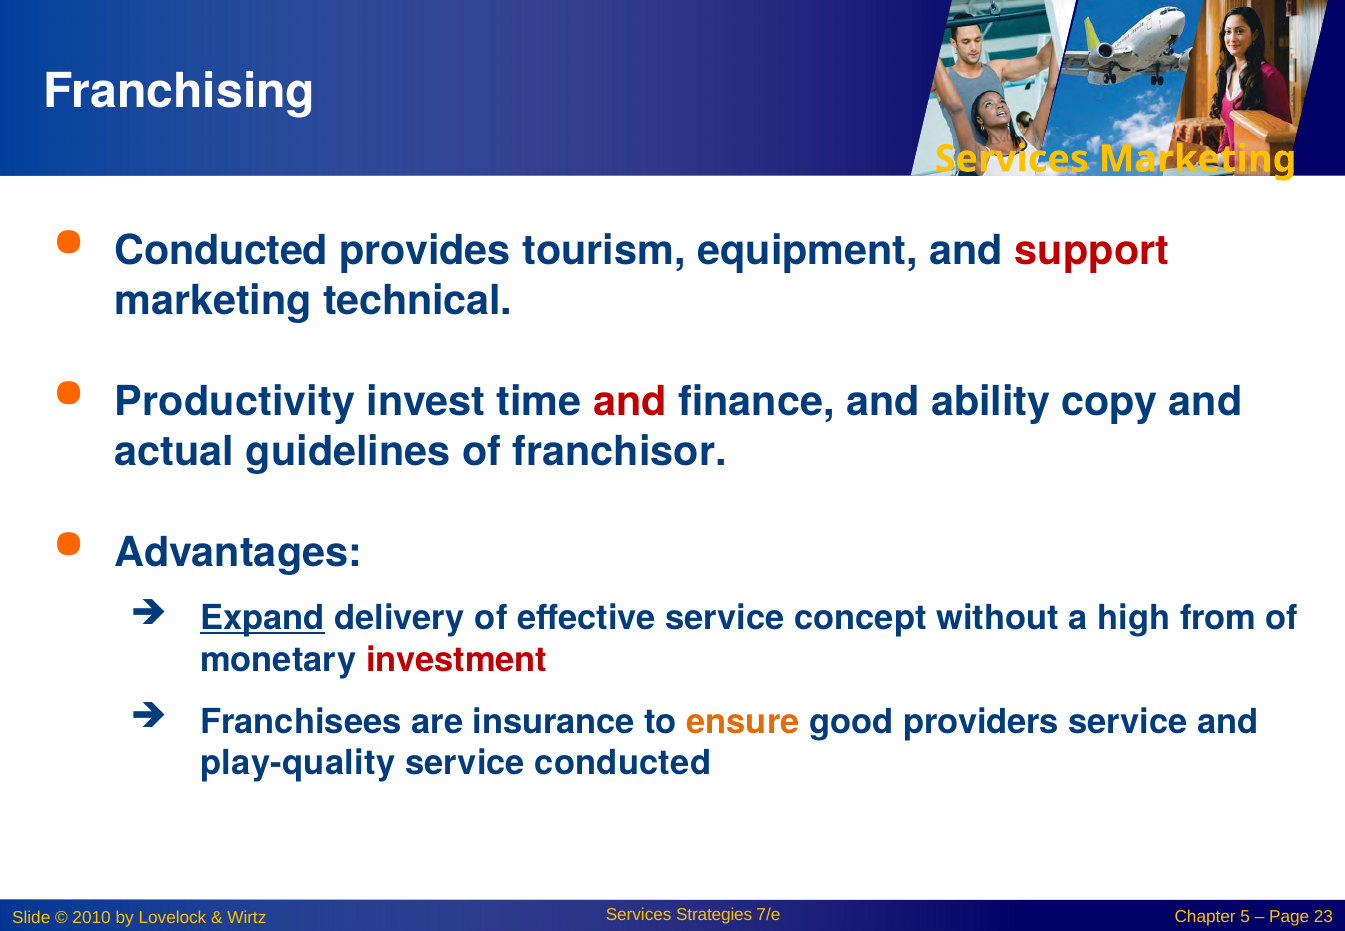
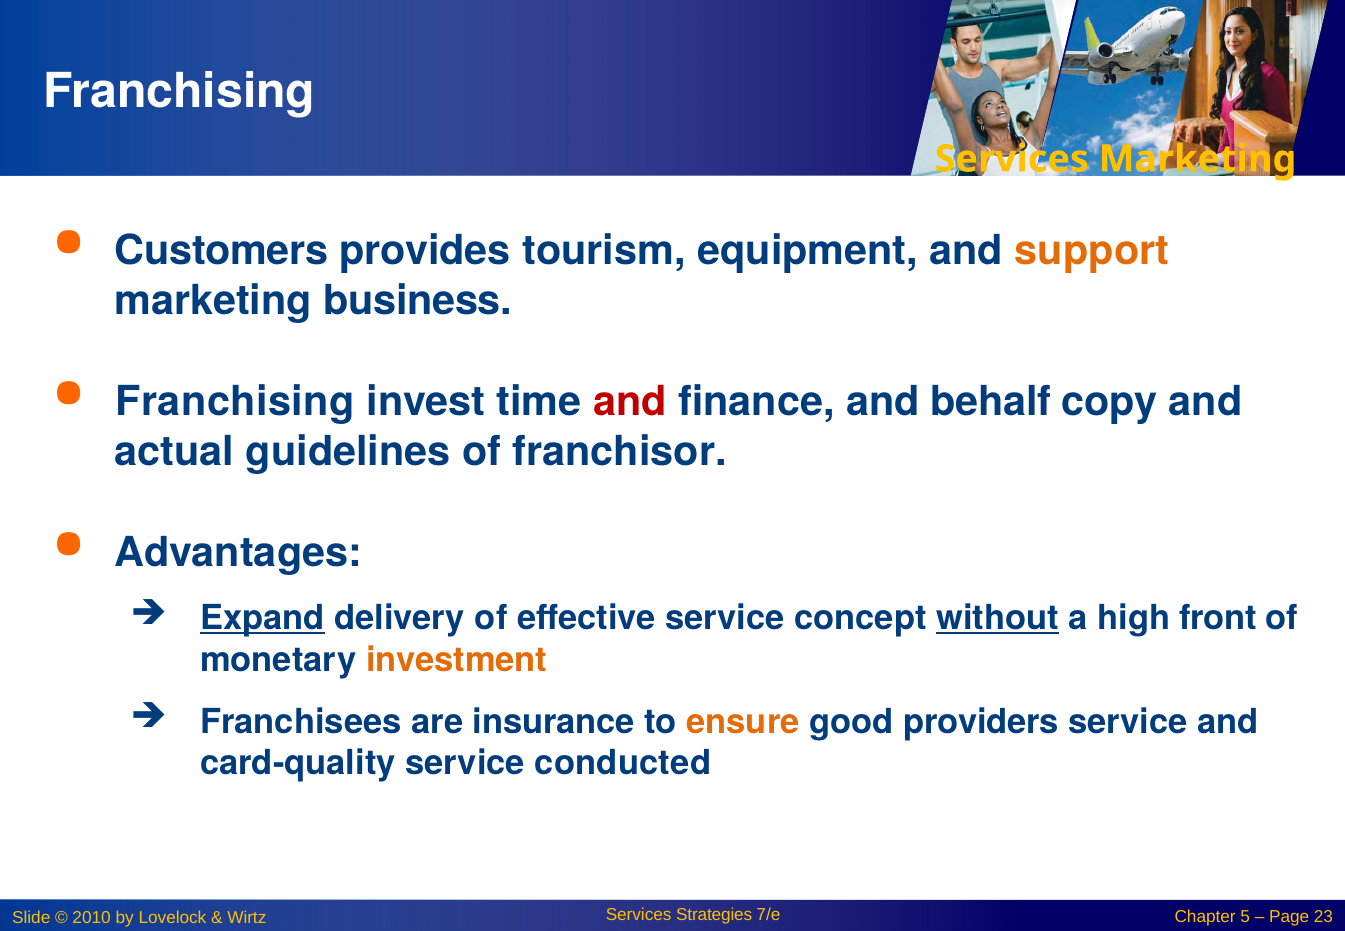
Conducted at (222, 251): Conducted -> Customers
support colour: red -> orange
technical: technical -> business
Productivity at (235, 402): Productivity -> Franchising
ability: ability -> behalf
without underline: none -> present
from: from -> front
investment colour: red -> orange
play-quality: play-quality -> card-quality
